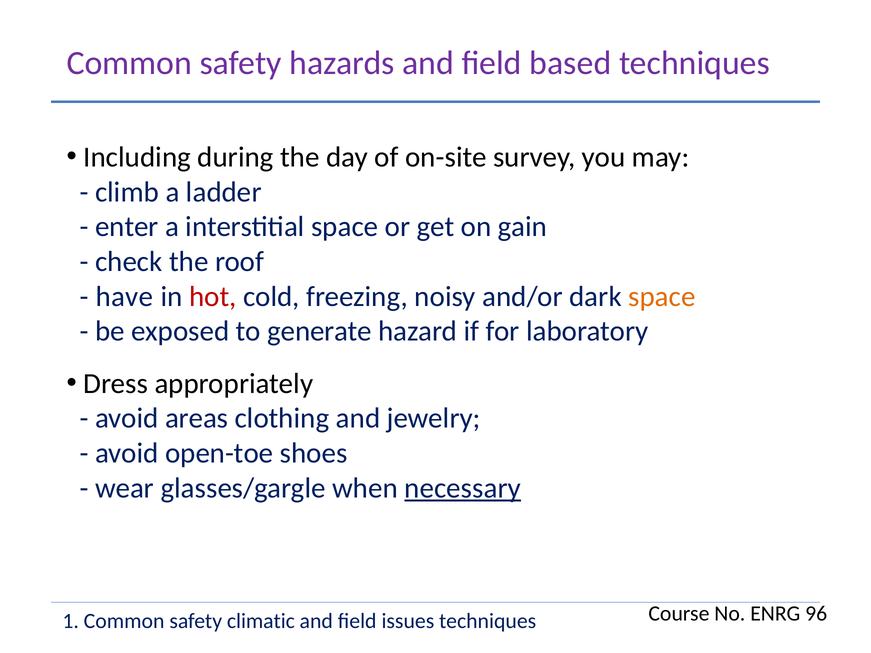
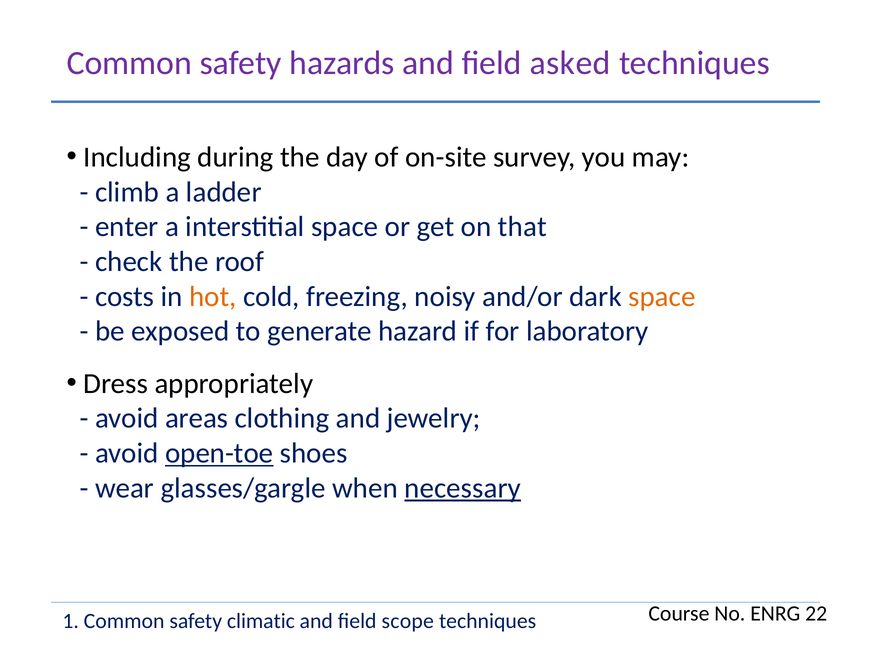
based: based -> asked
gain: gain -> that
have: have -> costs
hot colour: red -> orange
open-toe underline: none -> present
96: 96 -> 22
issues: issues -> scope
